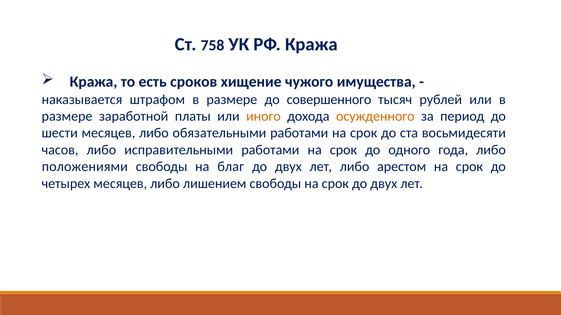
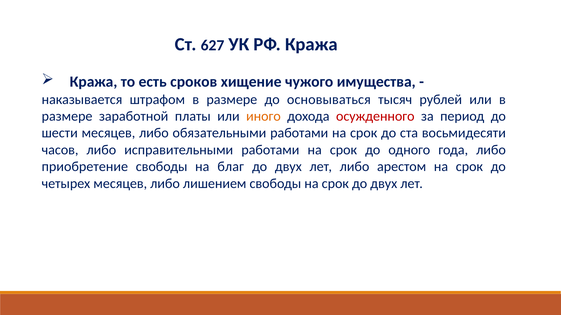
758: 758 -> 627
совершенного: совершенного -> основываться
осужденного colour: orange -> red
положениями: положениями -> приобретение
